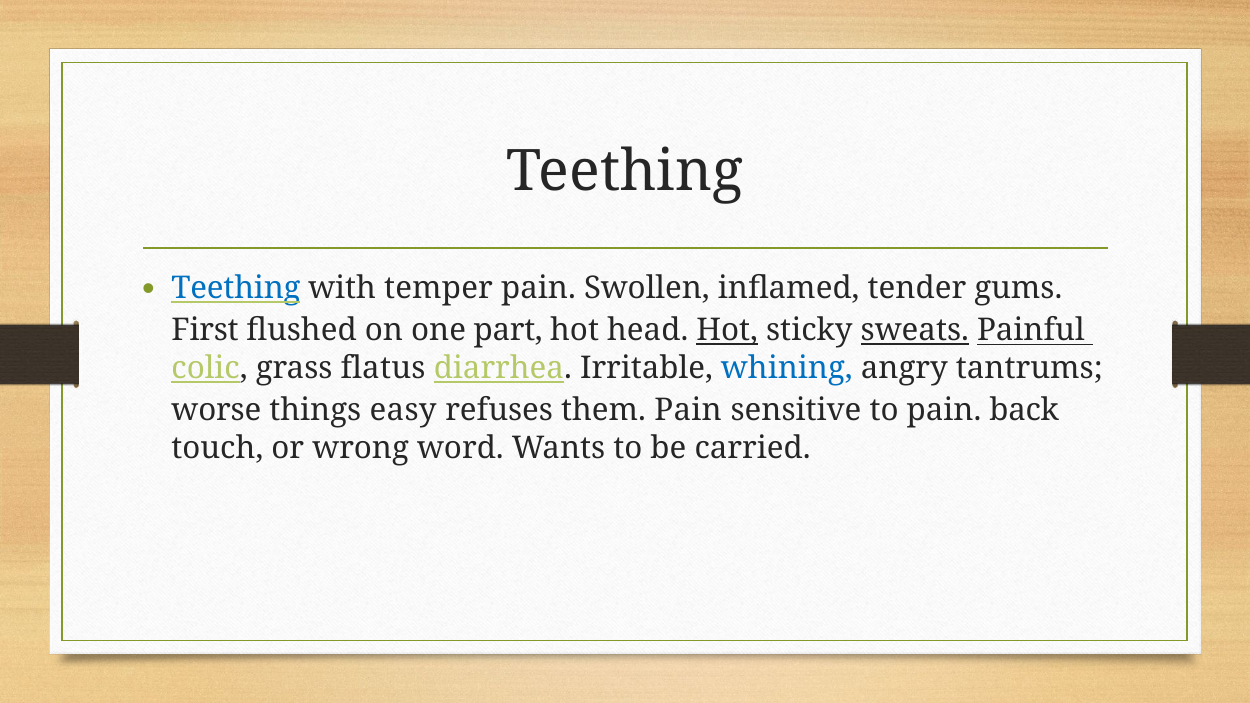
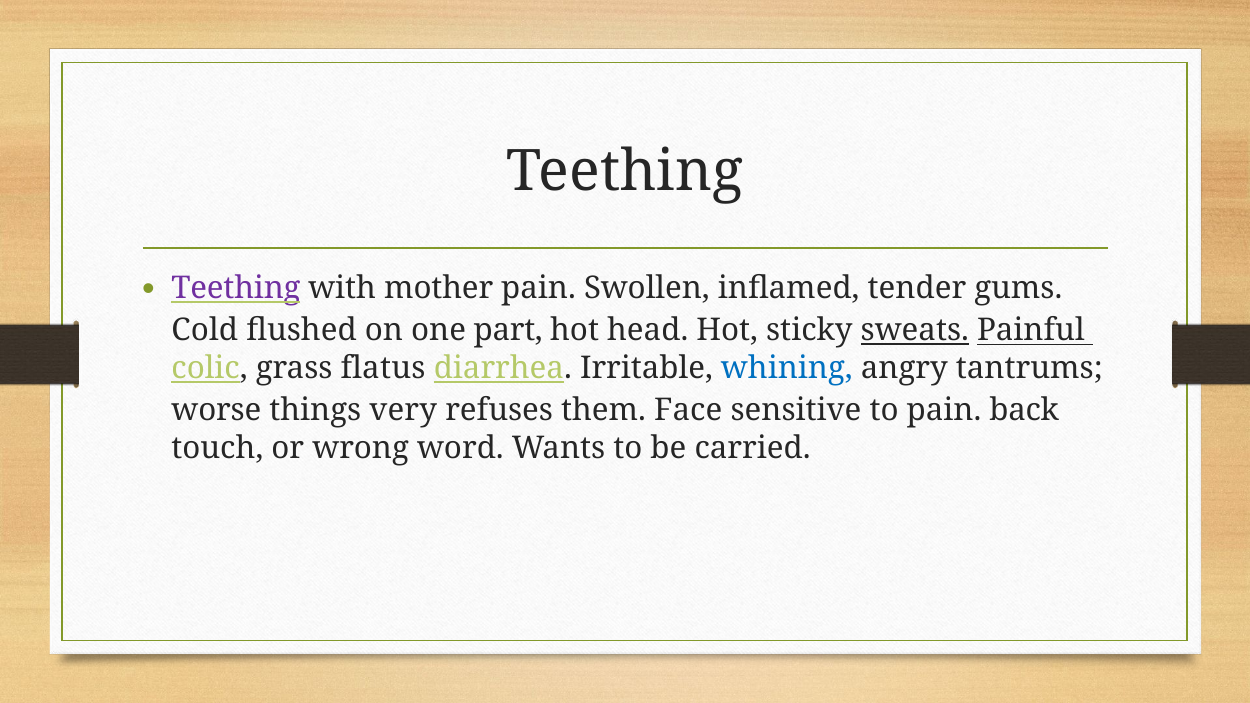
Teething at (236, 288) colour: blue -> purple
temper: temper -> mother
First: First -> Cold
Hot at (727, 330) underline: present -> none
easy: easy -> very
them Pain: Pain -> Face
